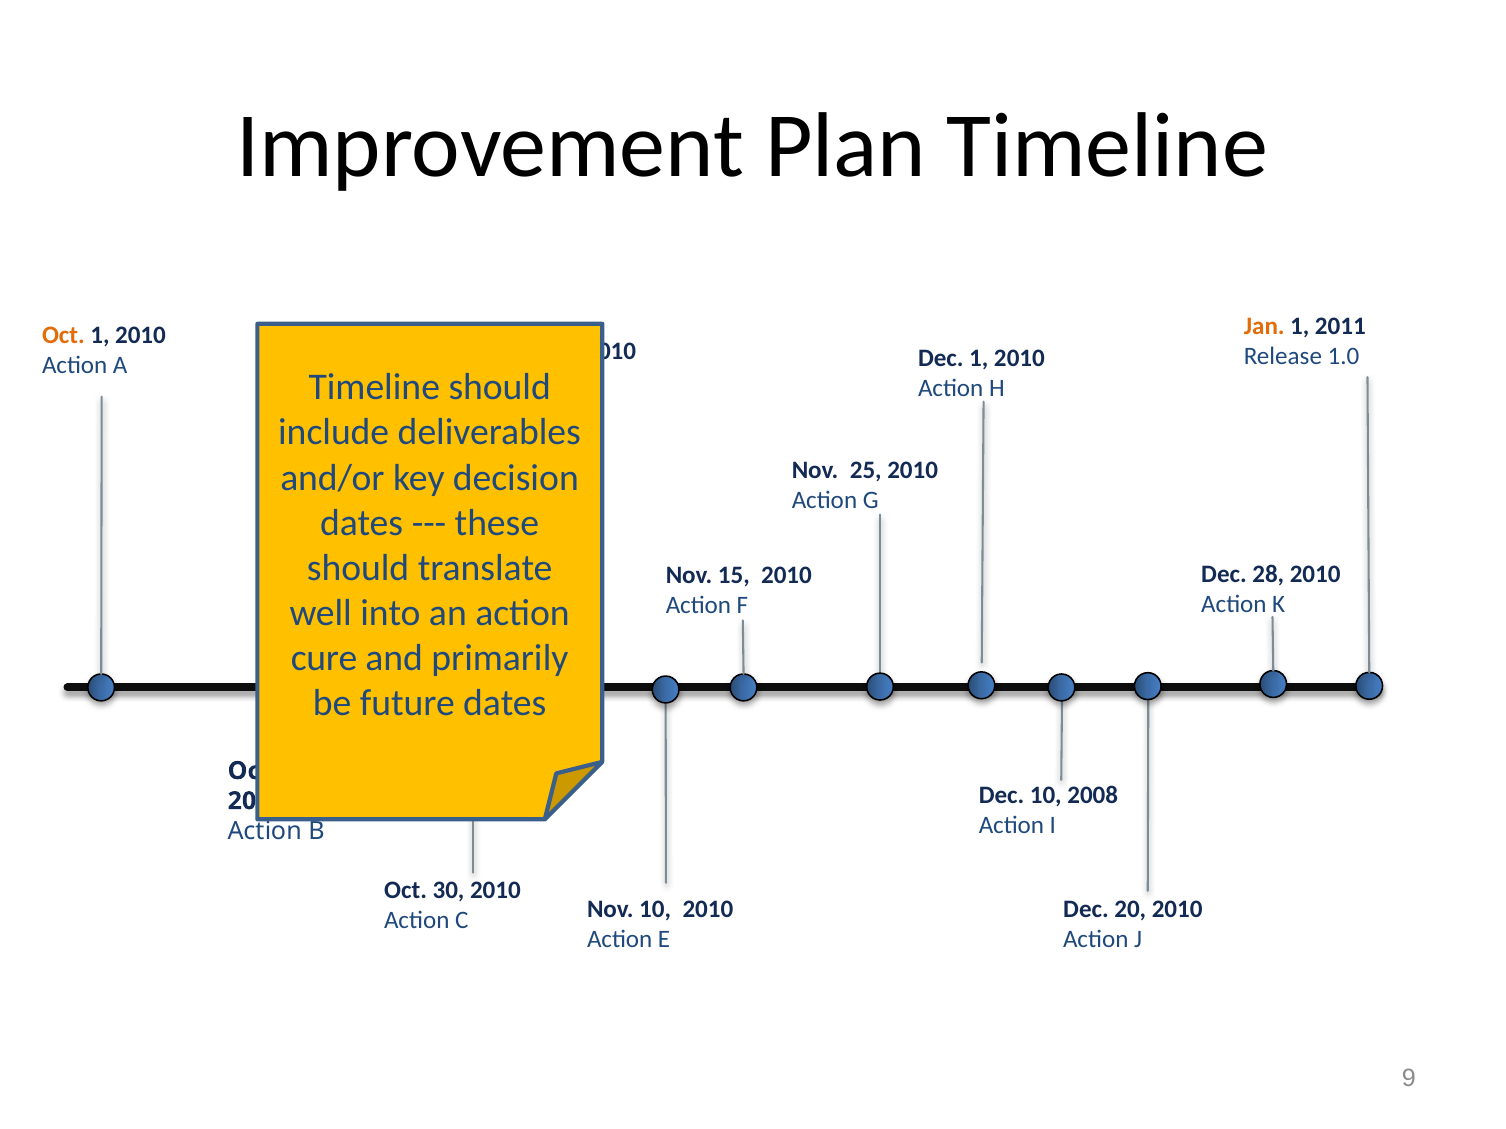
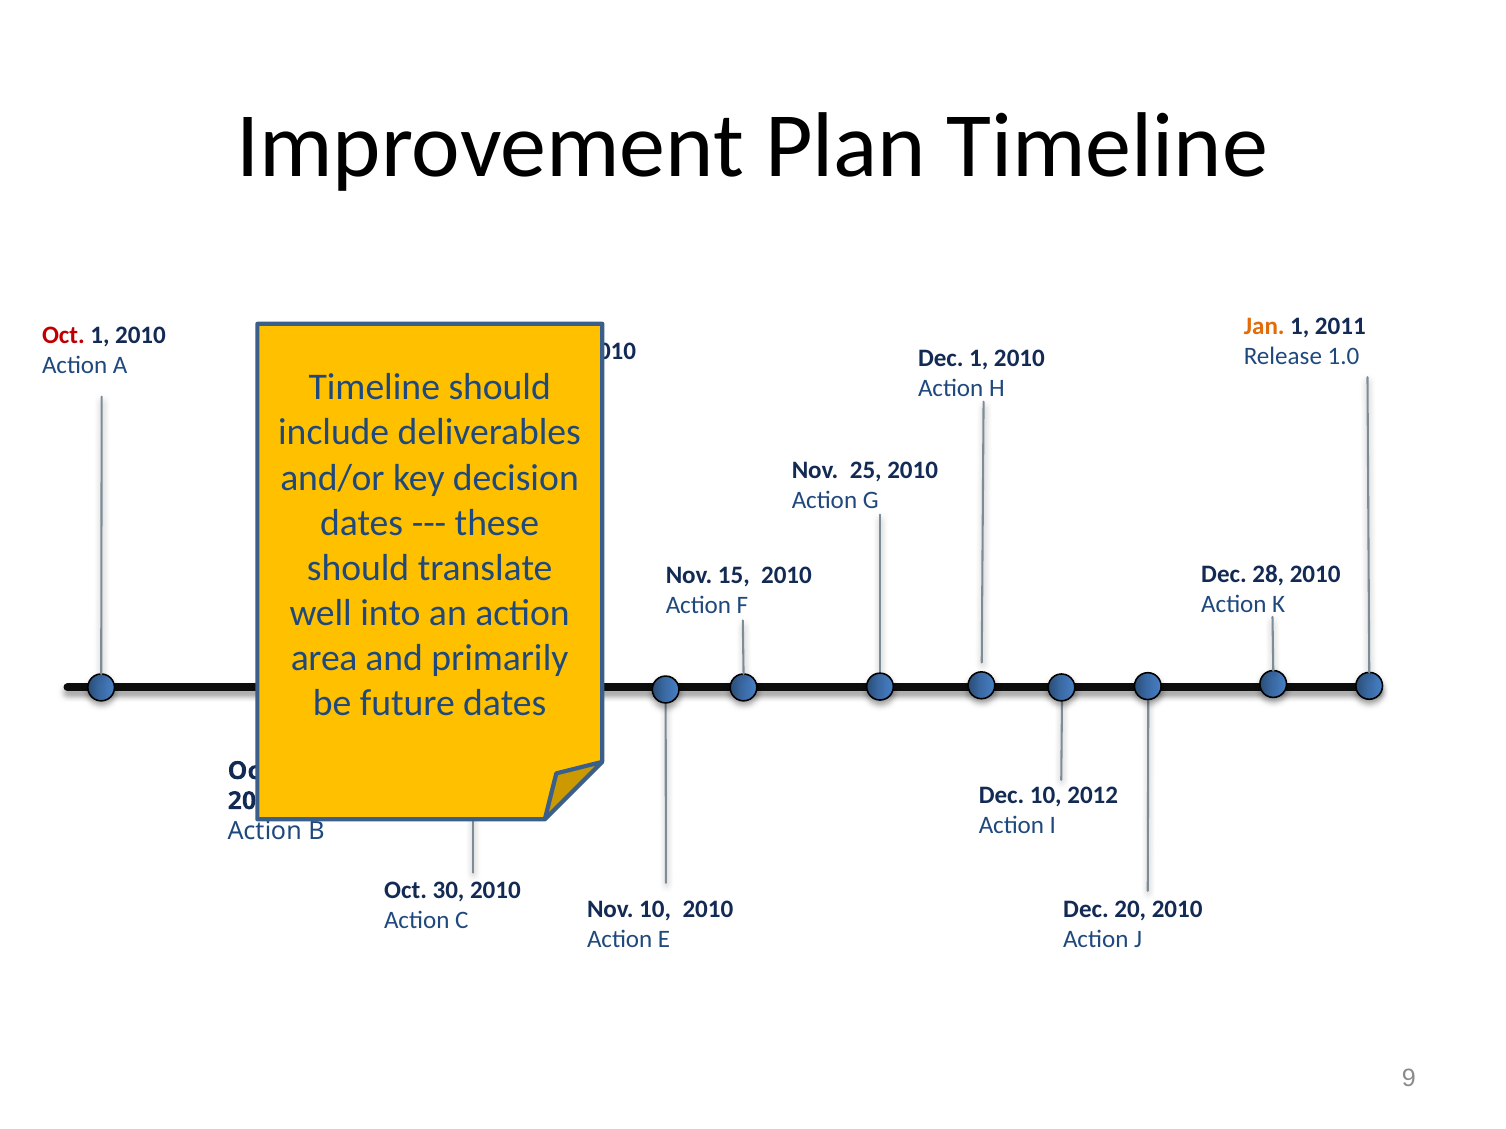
Oct at (63, 336) colour: orange -> red
cure: cure -> area
2008: 2008 -> 2012
